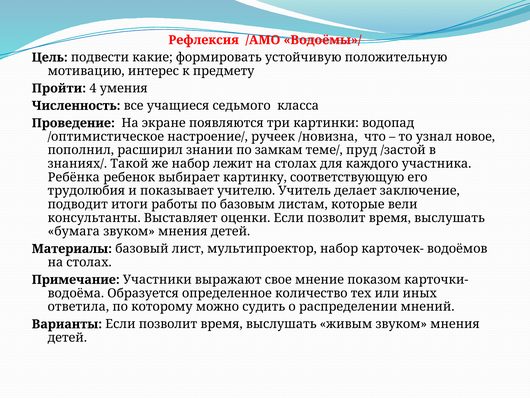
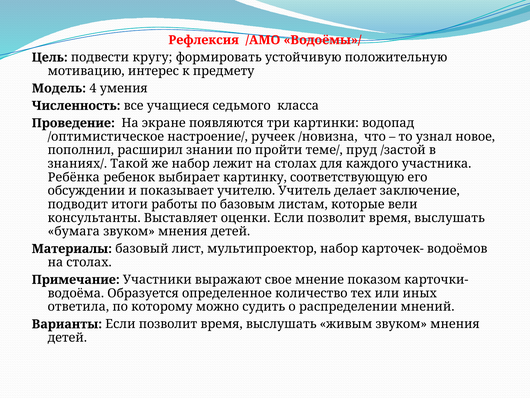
какие: какие -> кругу
Пройти: Пройти -> Модель
замкам: замкам -> пройти
трудолюбия: трудолюбия -> обсуждении
